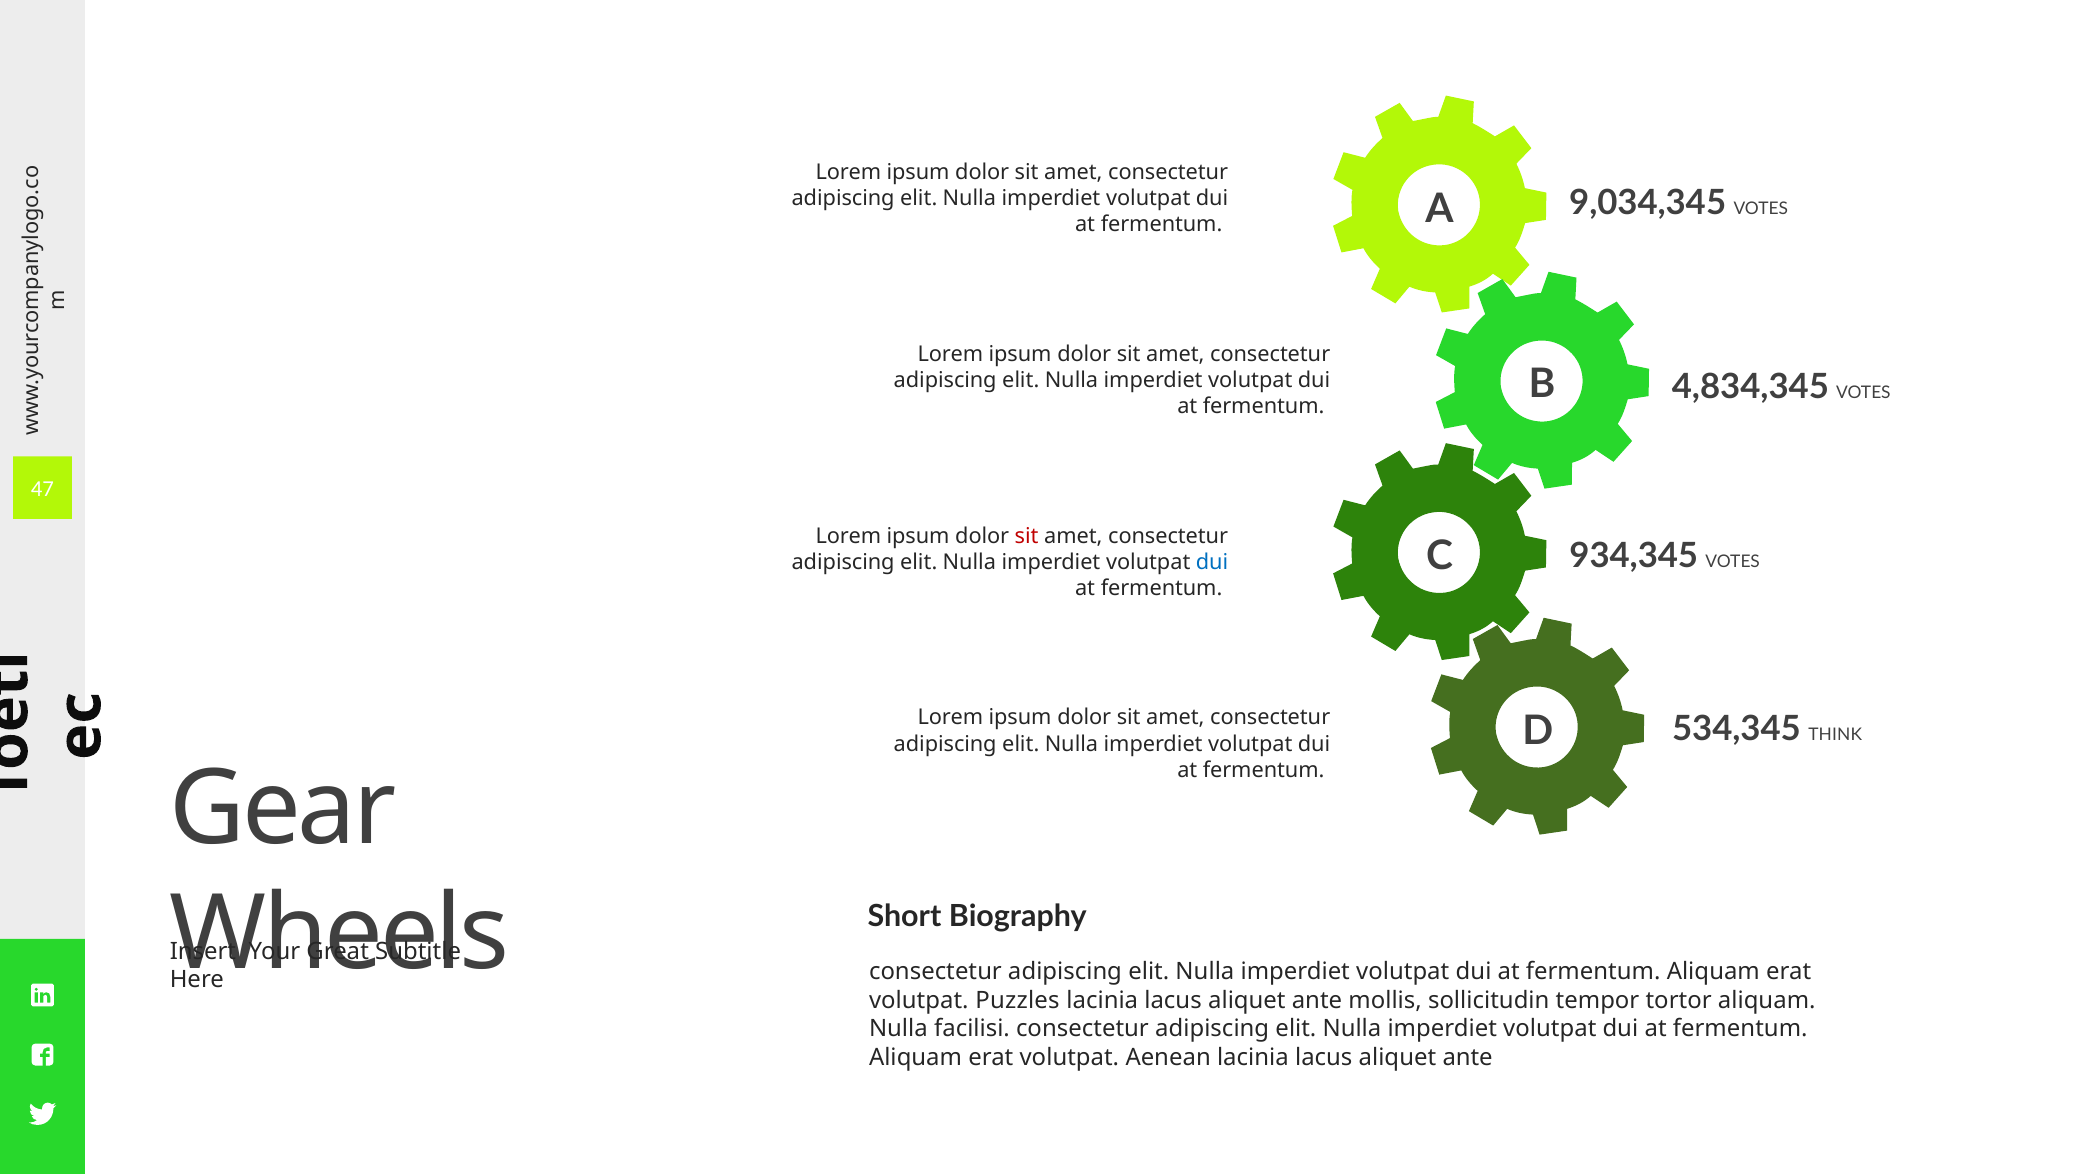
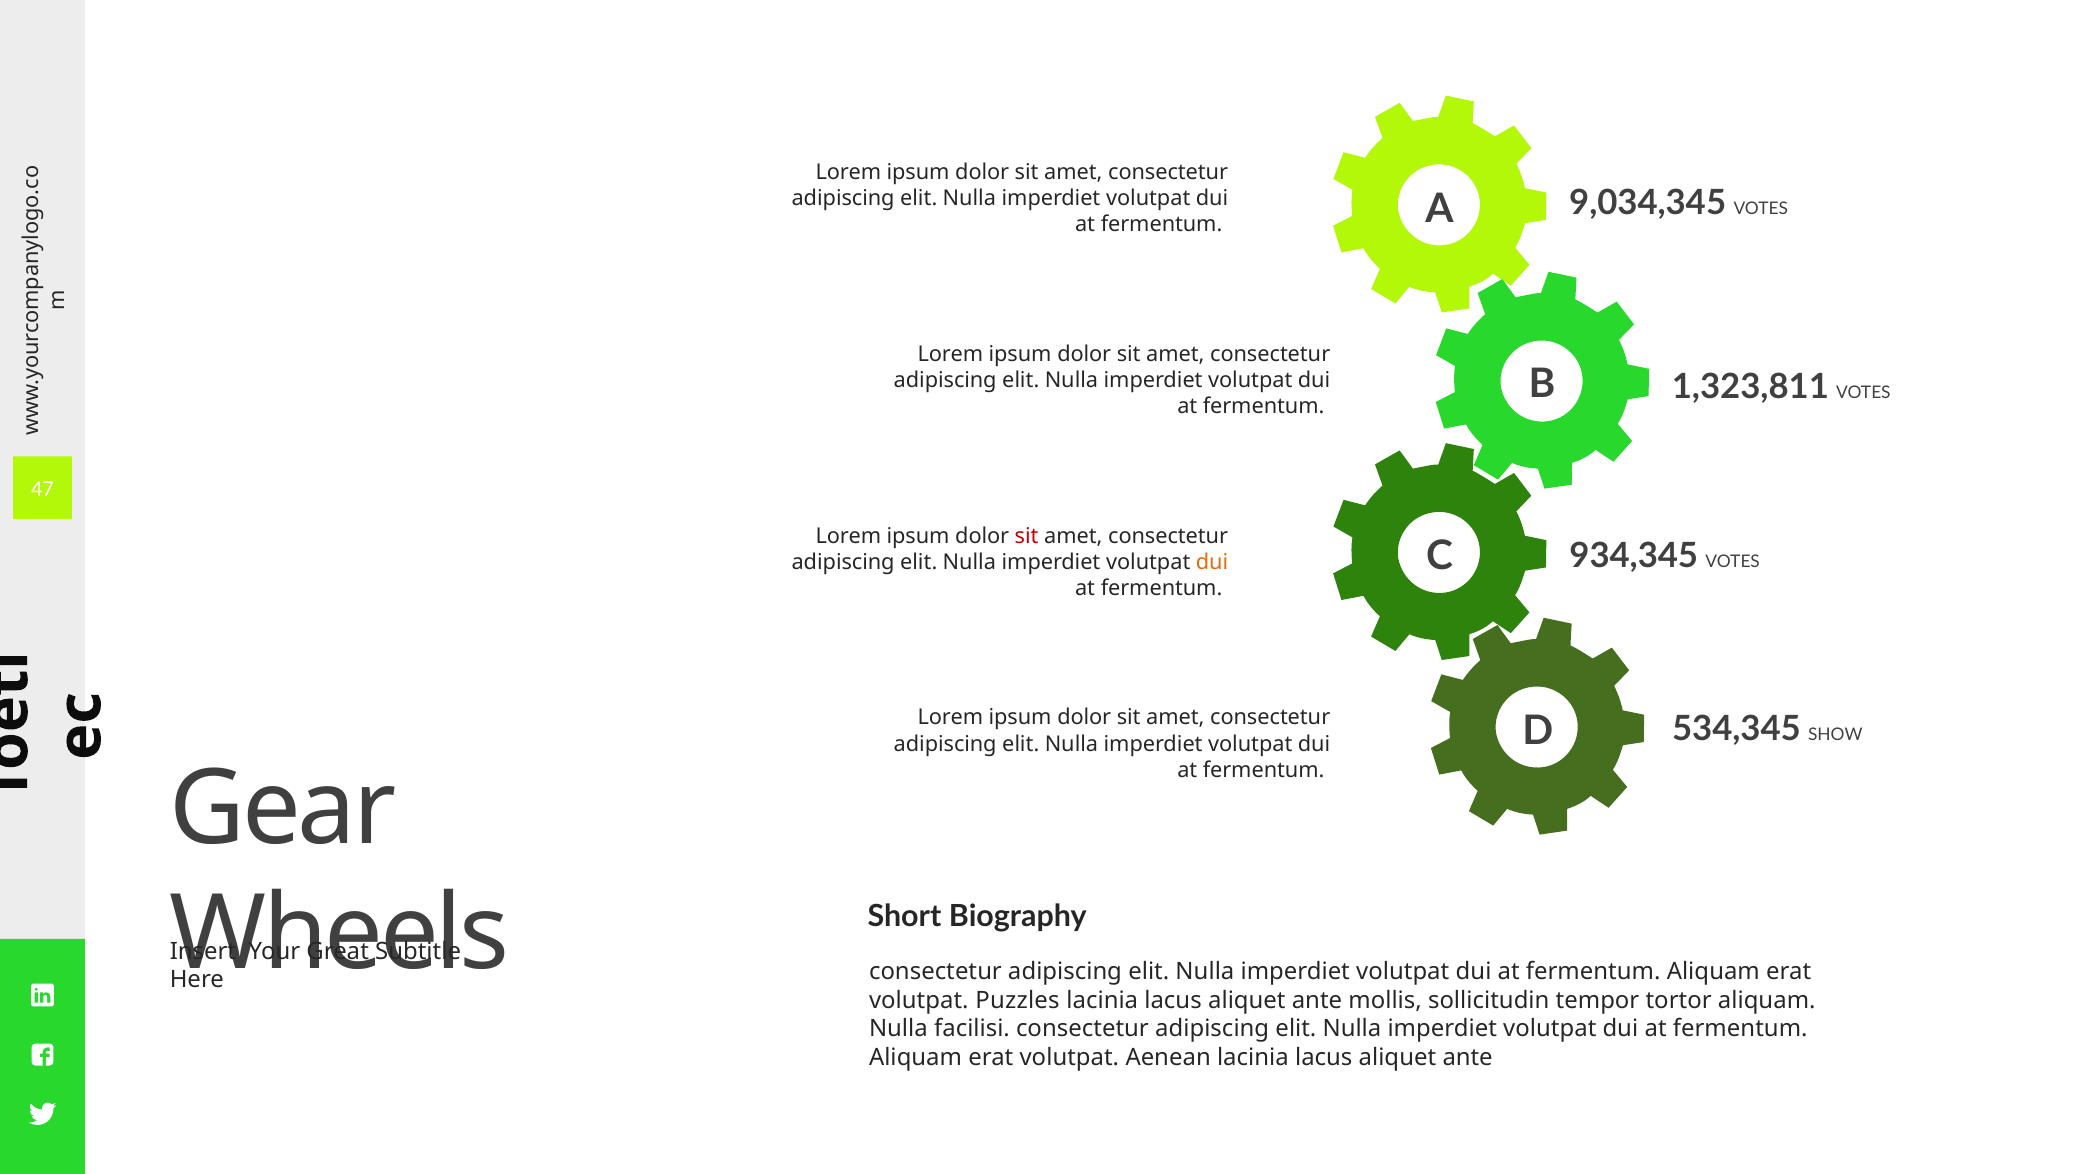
4,834,345: 4,834,345 -> 1,323,811
dui at (1212, 562) colour: blue -> orange
THINK: THINK -> SHOW
